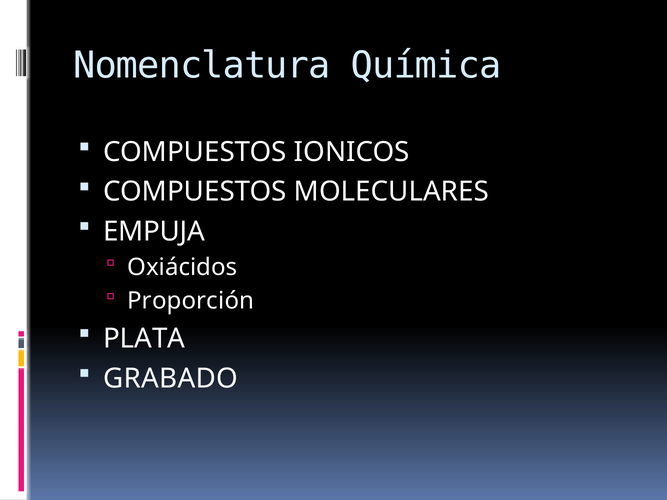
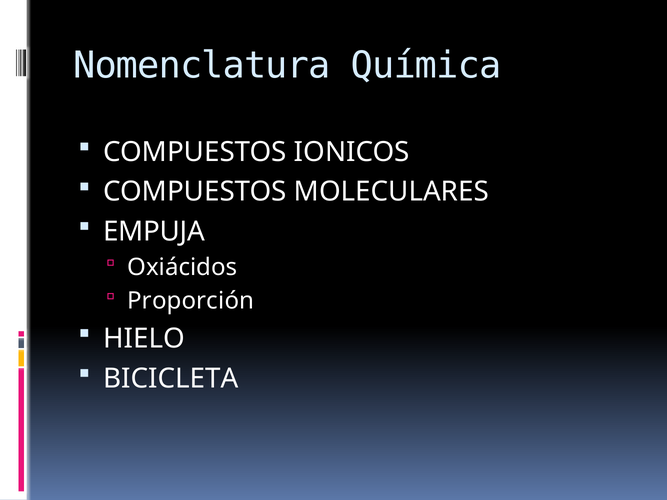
PLATA: PLATA -> HIELO
GRABADO: GRABADO -> BICICLETA
